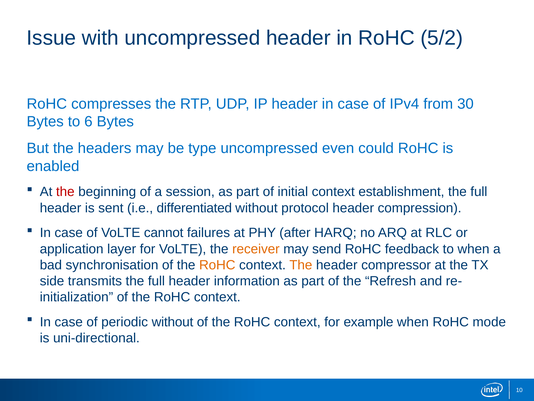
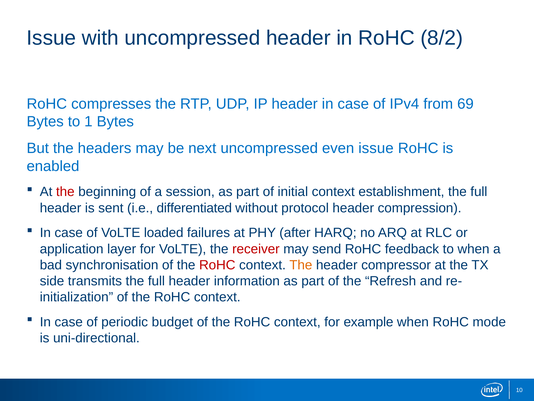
5/2: 5/2 -> 8/2
30: 30 -> 69
6: 6 -> 1
type: type -> next
even could: could -> issue
cannot: cannot -> loaded
receiver colour: orange -> red
RoHC at (217, 265) colour: orange -> red
periodic without: without -> budget
